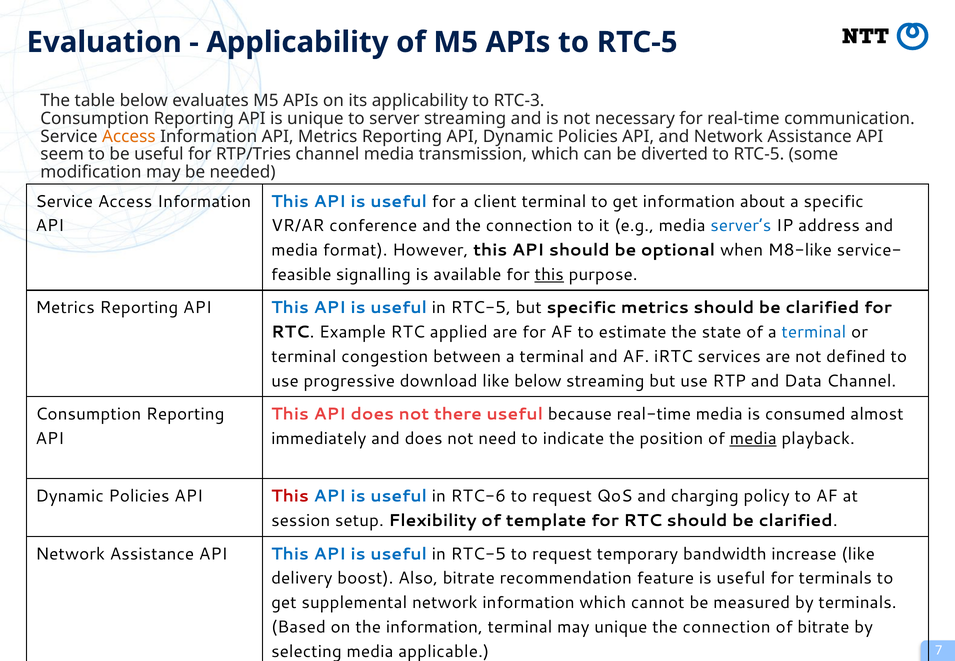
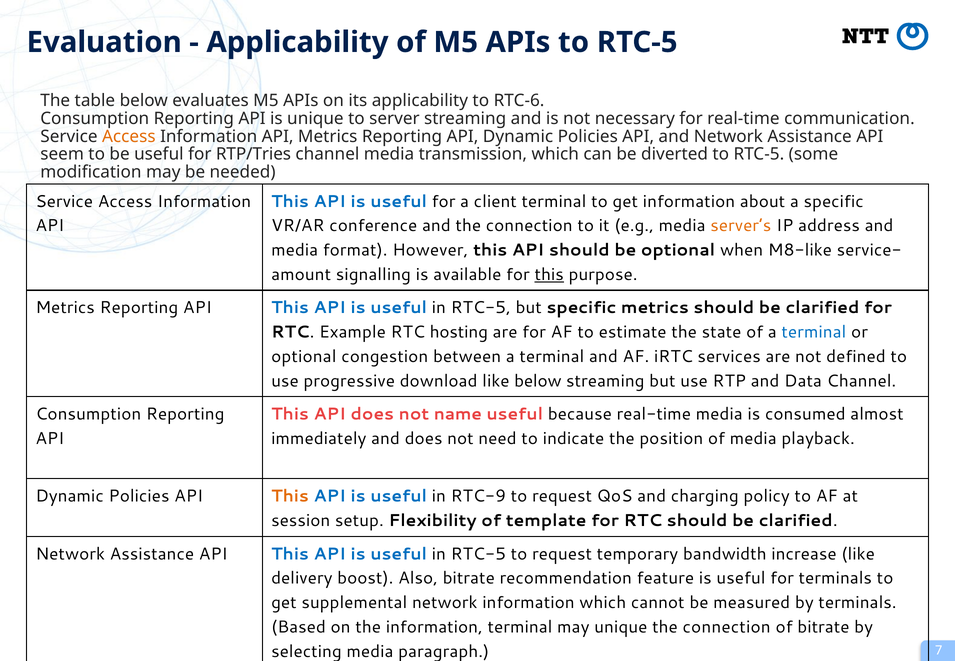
RTC-3: RTC-3 -> RTC-6
server’s colour: blue -> orange
feasible: feasible -> amount
applied: applied -> hosting
terminal at (304, 357): terminal -> optional
there: there -> name
media at (753, 439) underline: present -> none
This at (290, 496) colour: red -> orange
RTC-6: RTC-6 -> RTC-9
applicable: applicable -> paragraph
